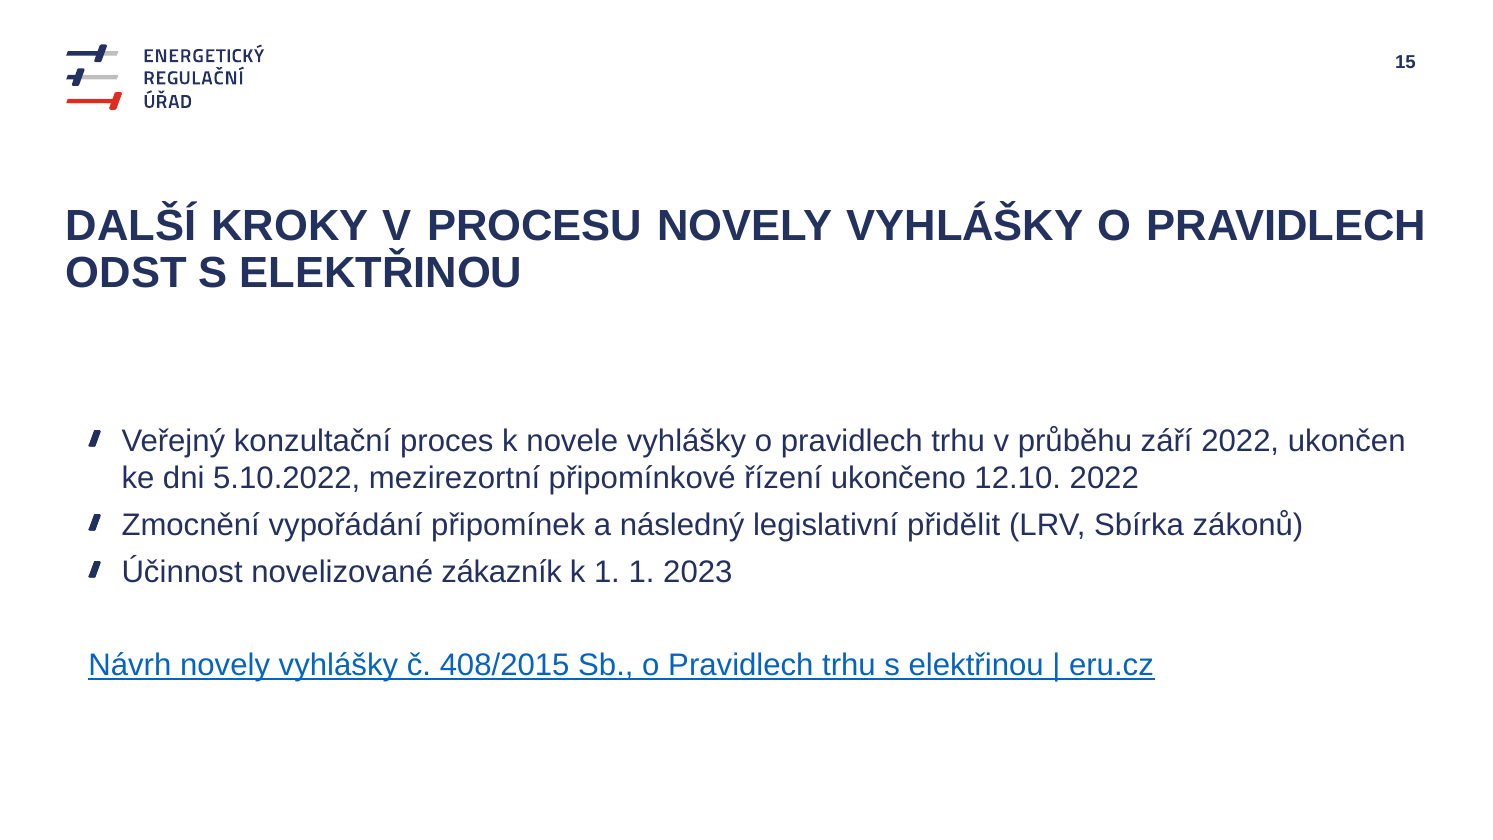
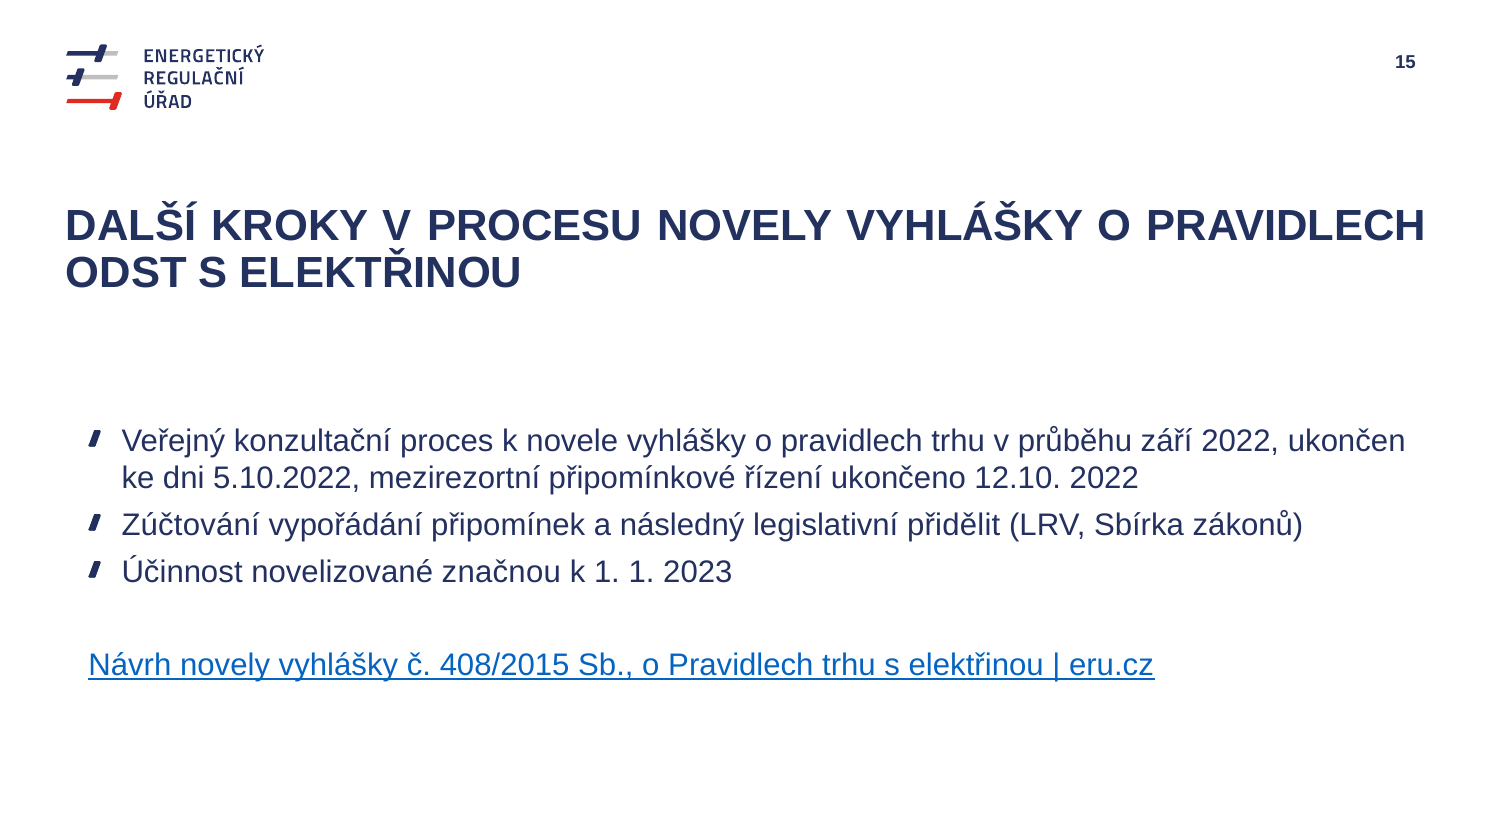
Zmocnění: Zmocnění -> Zúčtování
zákazník: zákazník -> značnou
